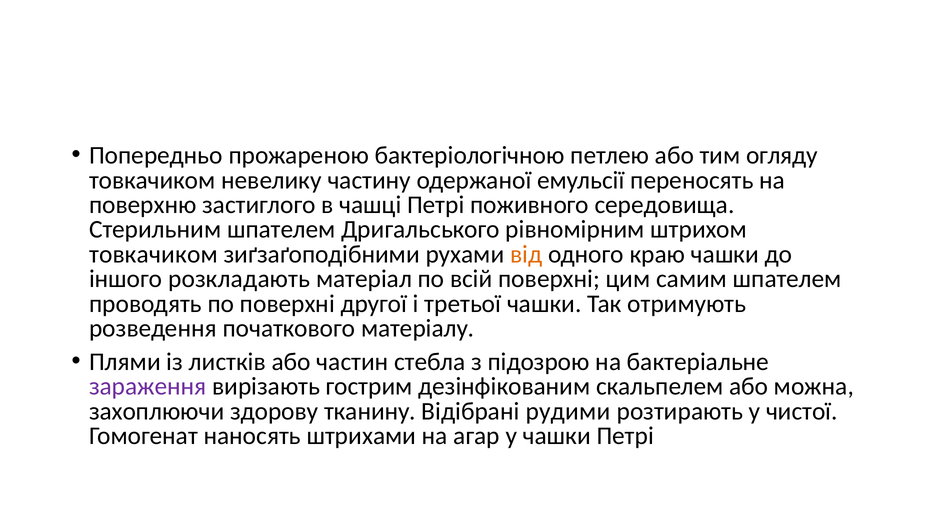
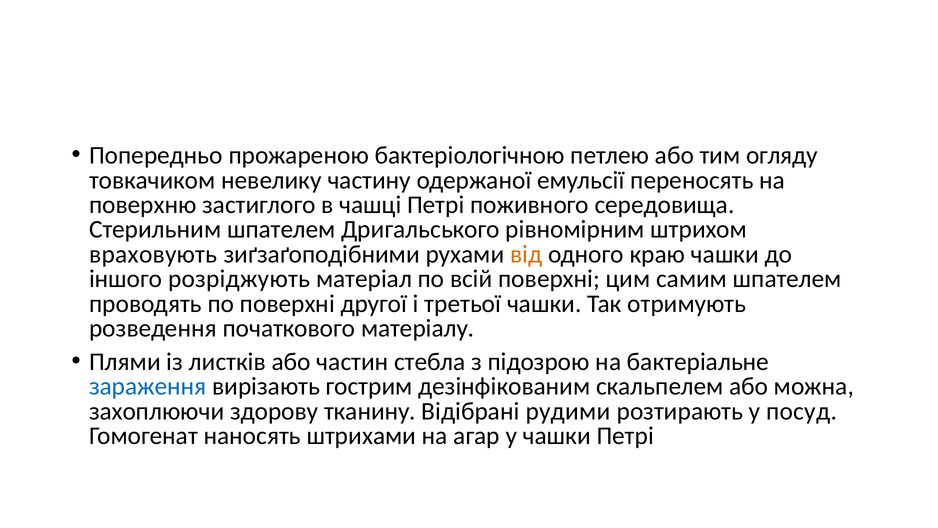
товкачиком at (153, 254): товкачиком -> враховують
розкладають: розкладають -> розріджують
зараження colour: purple -> blue
чистої: чистої -> посуд
